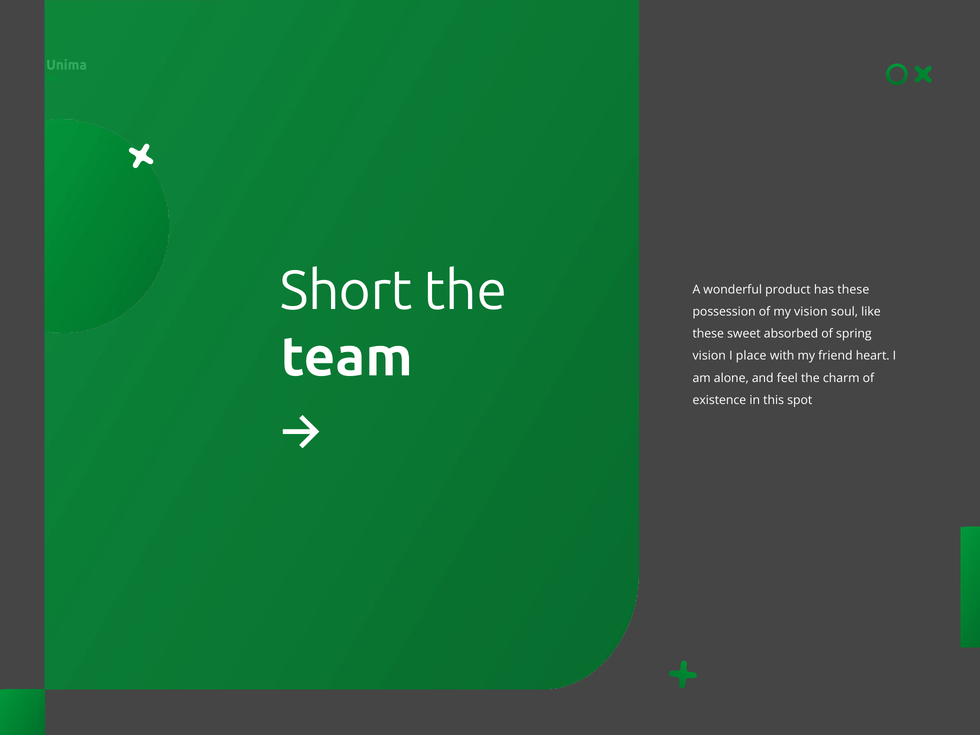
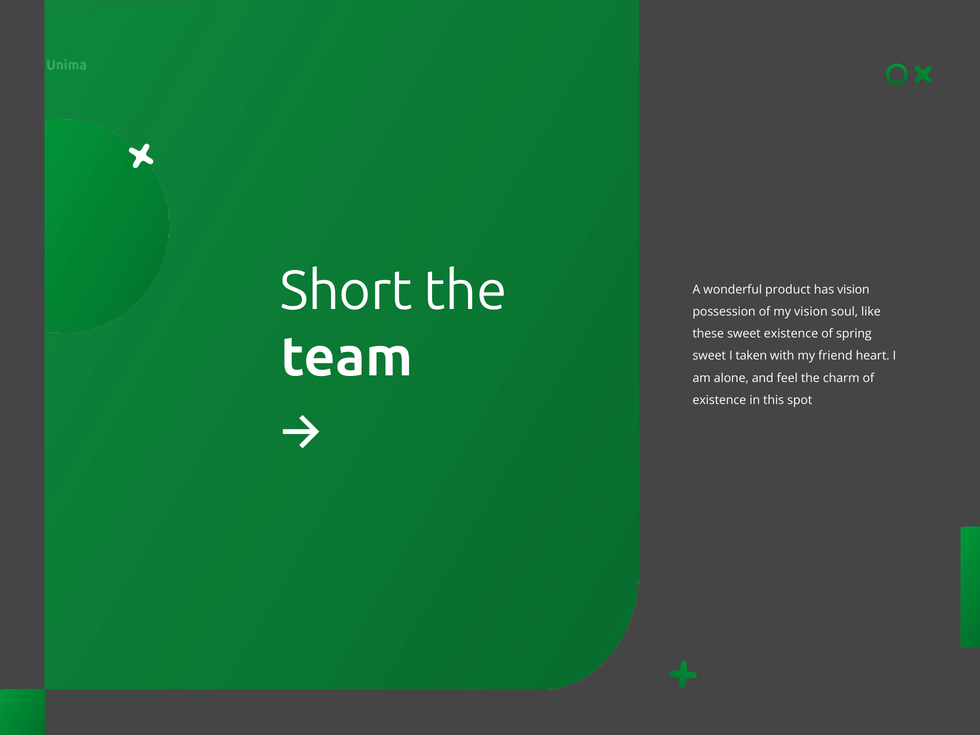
has these: these -> vision
sweet absorbed: absorbed -> existence
vision at (709, 356): vision -> sweet
place: place -> taken
